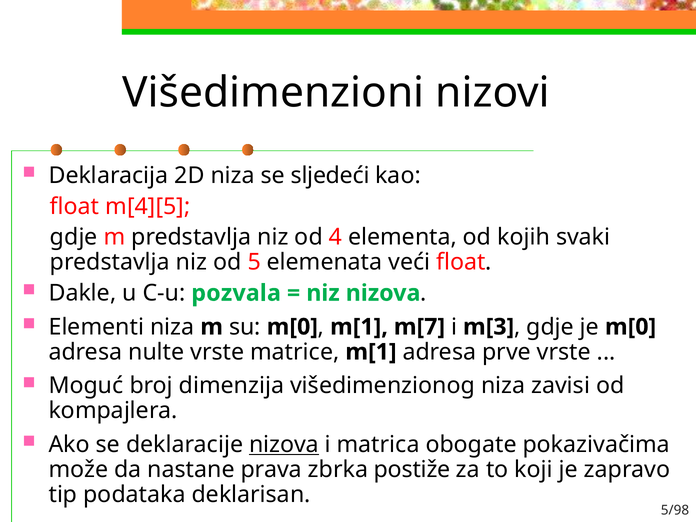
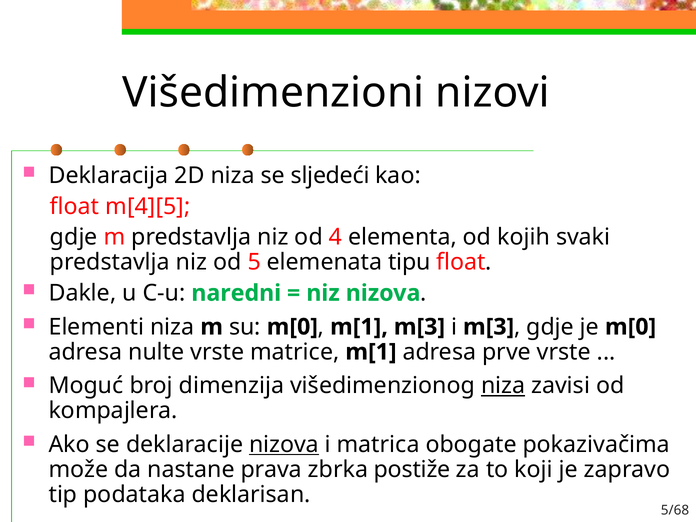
veći: veći -> tipu
pozvala: pozvala -> naredni
m[1 m[7: m[7 -> m[3
niza at (503, 386) underline: none -> present
5/98: 5/98 -> 5/68
